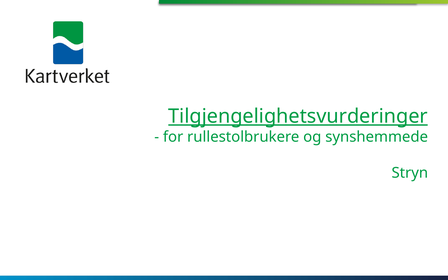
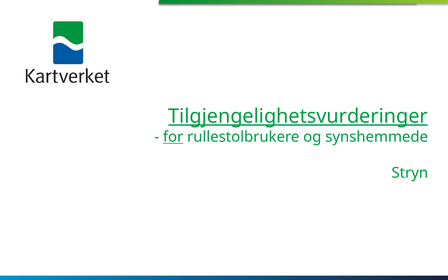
for underline: none -> present
